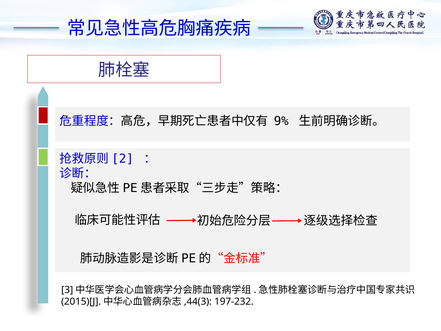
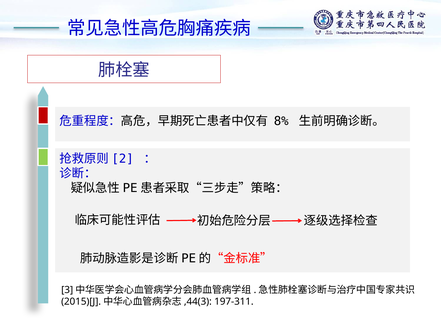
9%: 9% -> 8%
197-232: 197-232 -> 197-311
